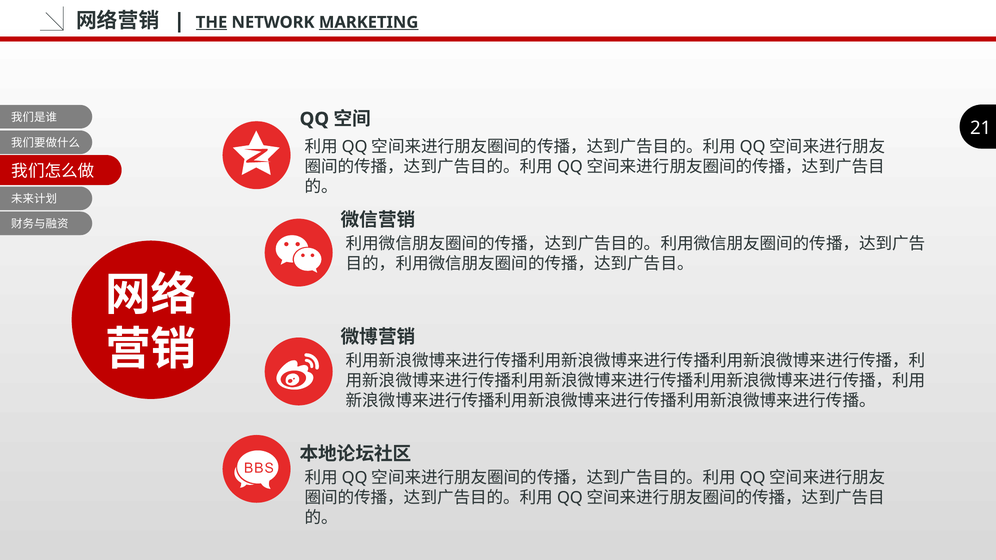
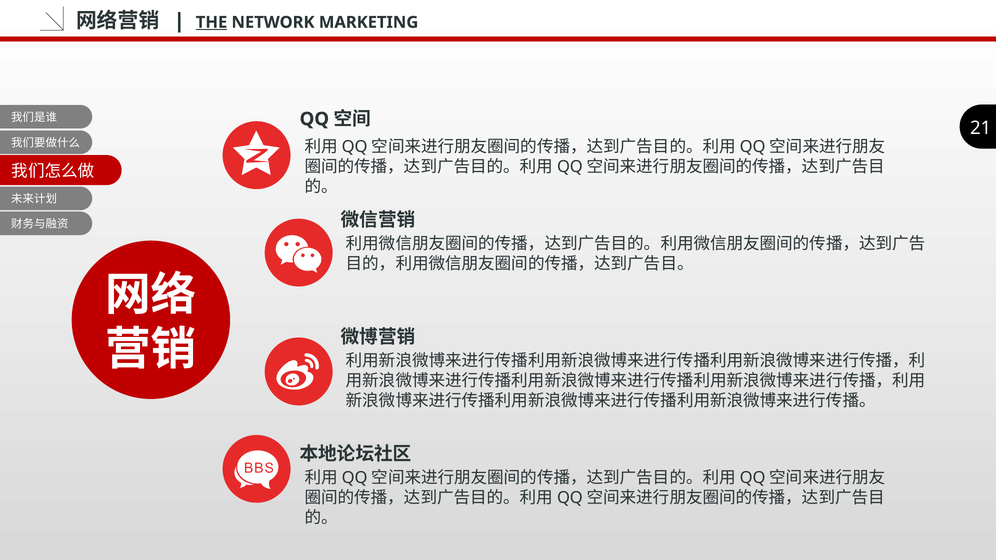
MARKETING underline: present -> none
